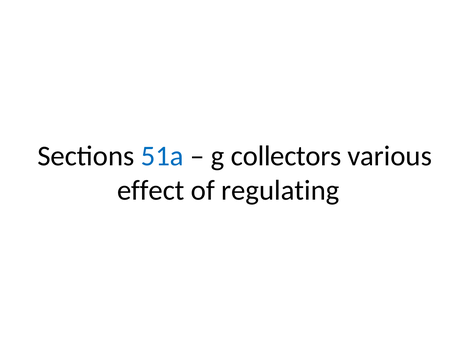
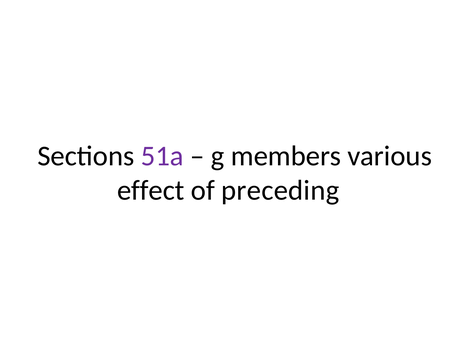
51a colour: blue -> purple
collectors: collectors -> members
regulating: regulating -> preceding
